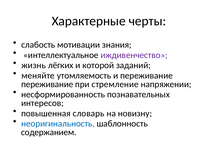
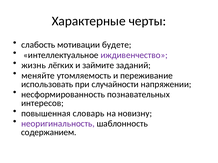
знания: знания -> будете
которой: которой -> займите
переживание at (47, 84): переживание -> использовать
стремление: стремление -> случайности
неоригинальность colour: blue -> purple
